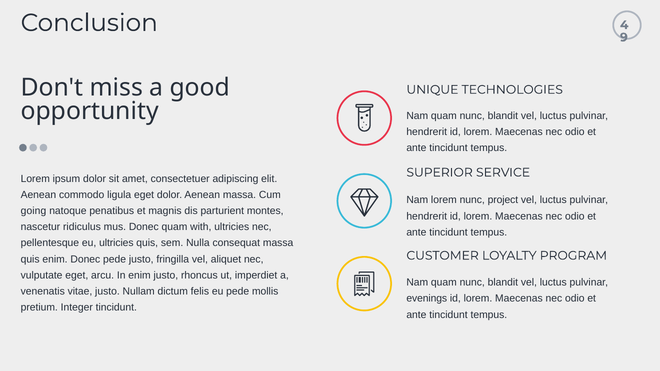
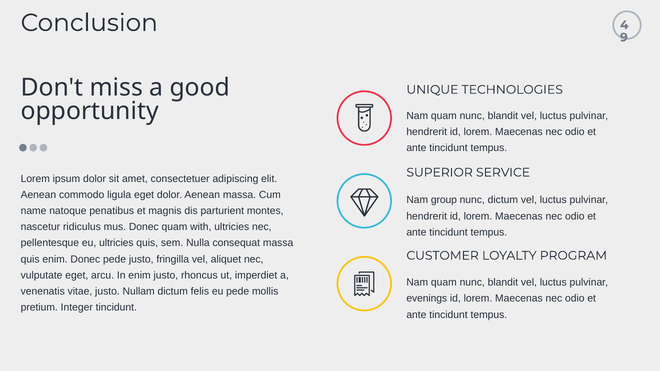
Nam lorem: lorem -> group
nunc project: project -> dictum
going: going -> name
